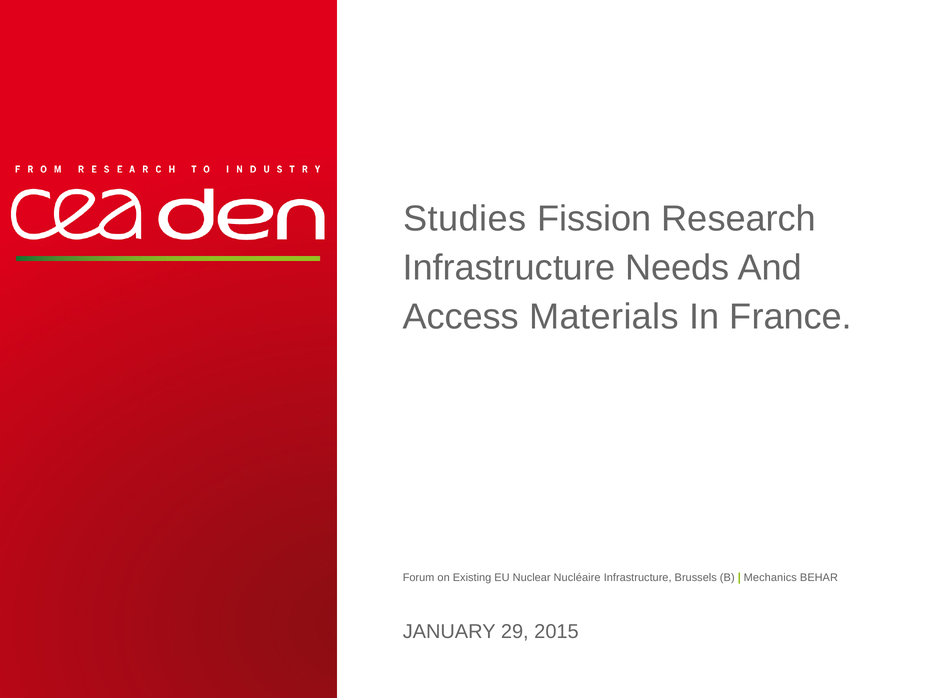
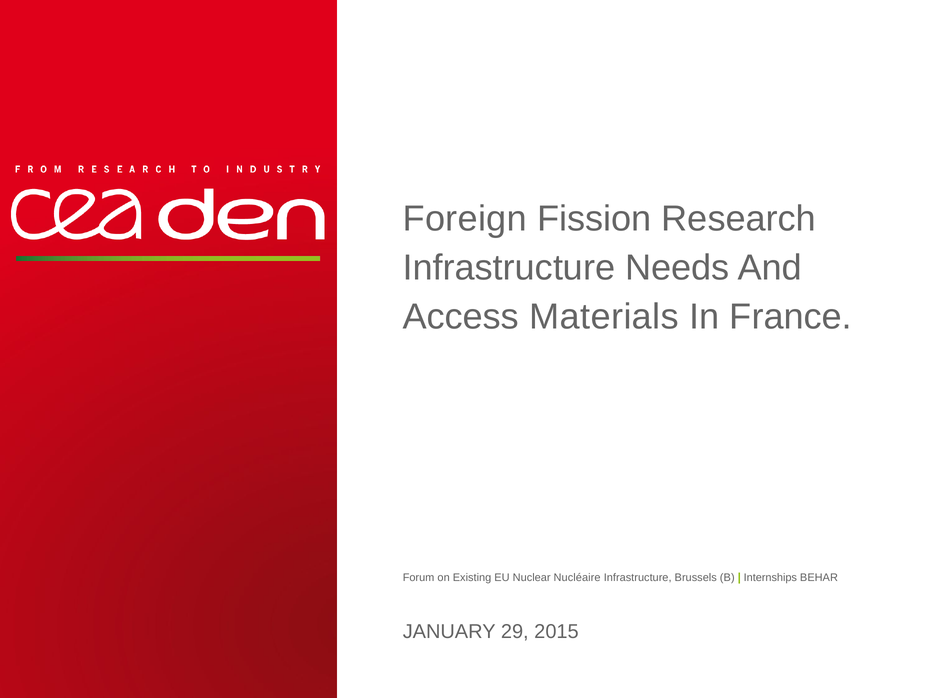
Studies: Studies -> Foreign
Mechanics: Mechanics -> Internships
